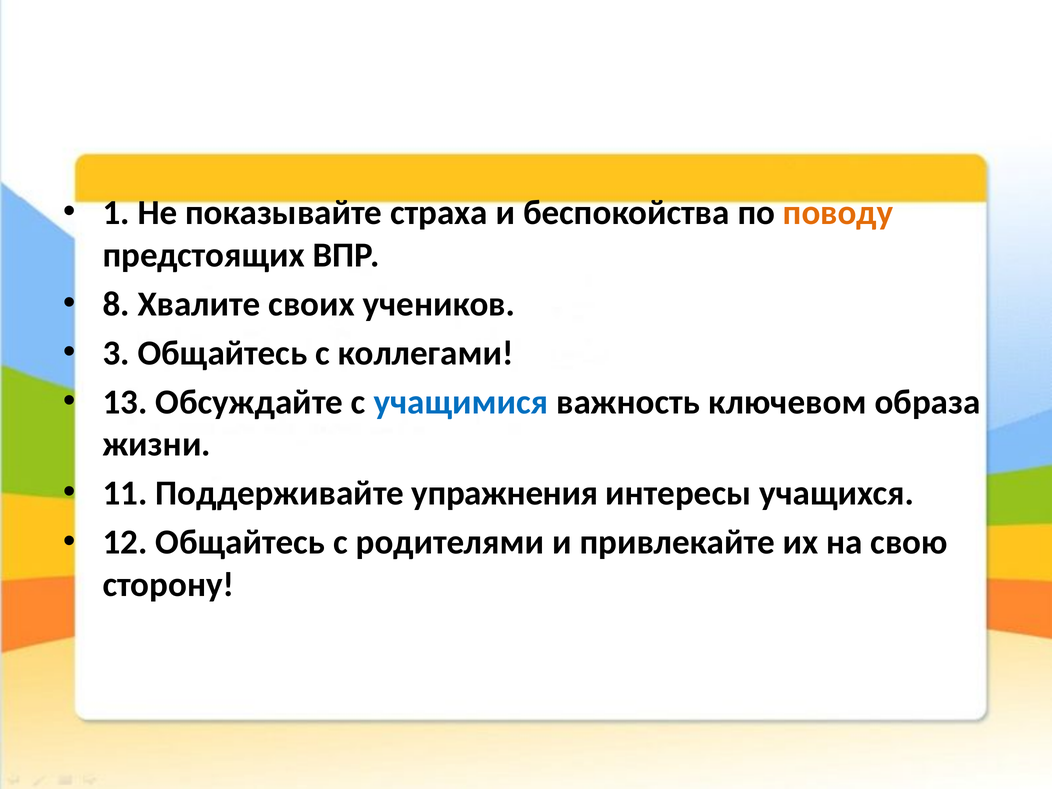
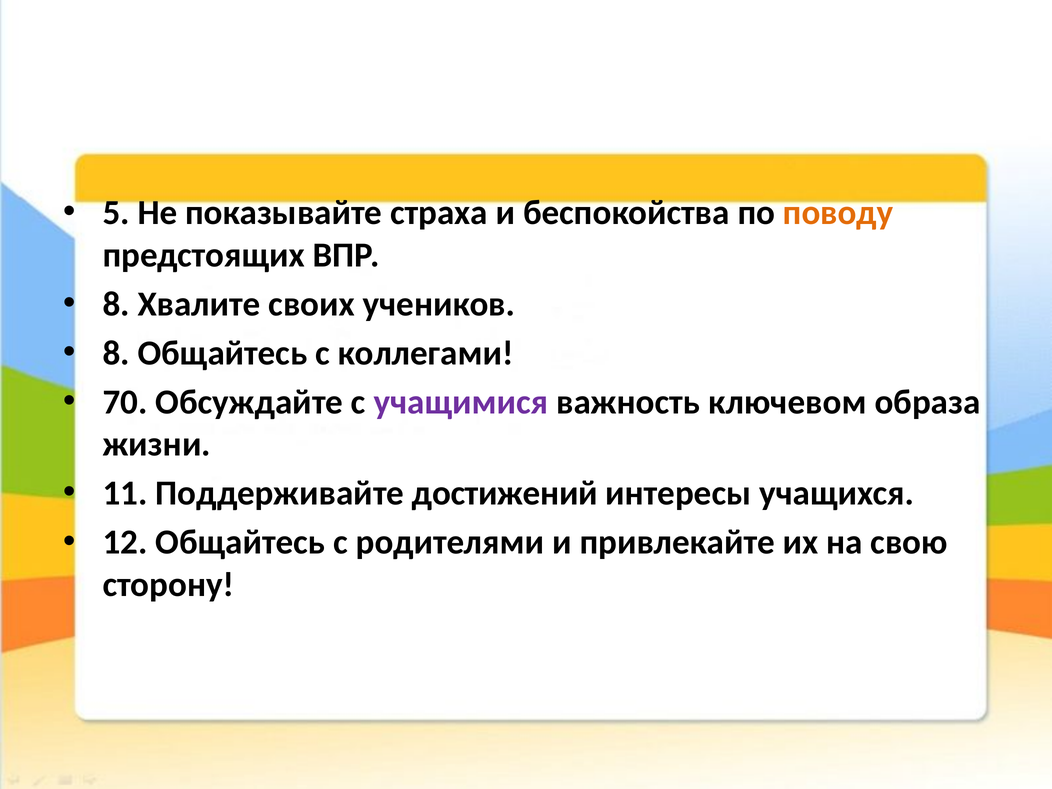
1: 1 -> 5
3 at (116, 353): 3 -> 8
13: 13 -> 70
учащимися colour: blue -> purple
упражнения: упражнения -> достижений
